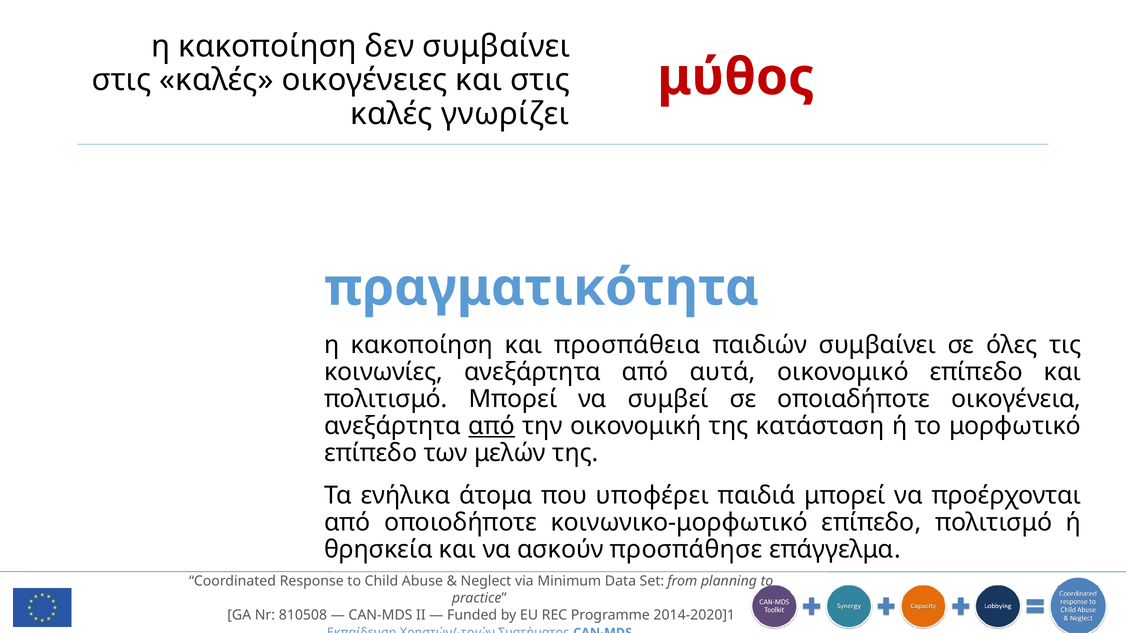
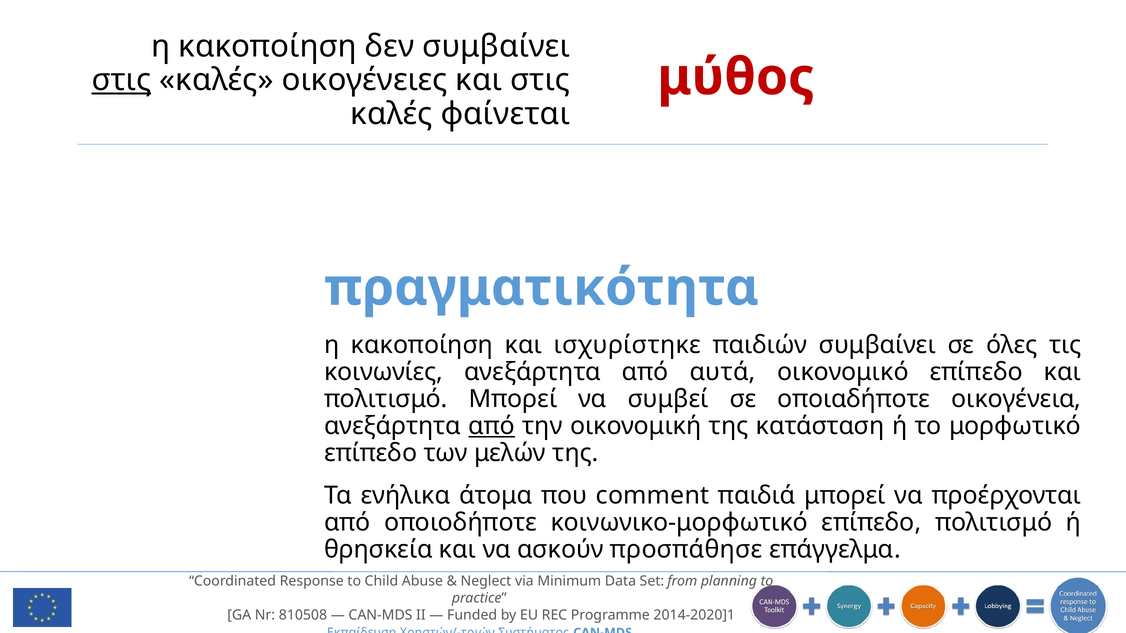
στις at (122, 80) underline: none -> present
γνωρίζει: γνωρίζει -> φαίνεται
προσπάθεια: προσπάθεια -> ισχυρίστηκε
υποφέρει: υποφέρει -> comment
